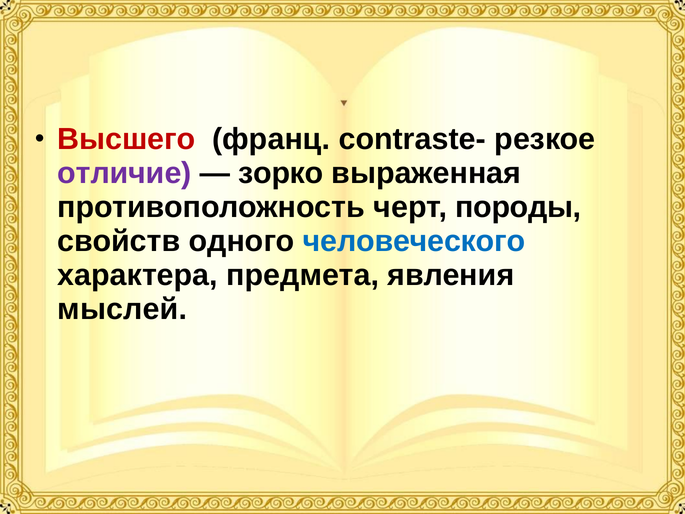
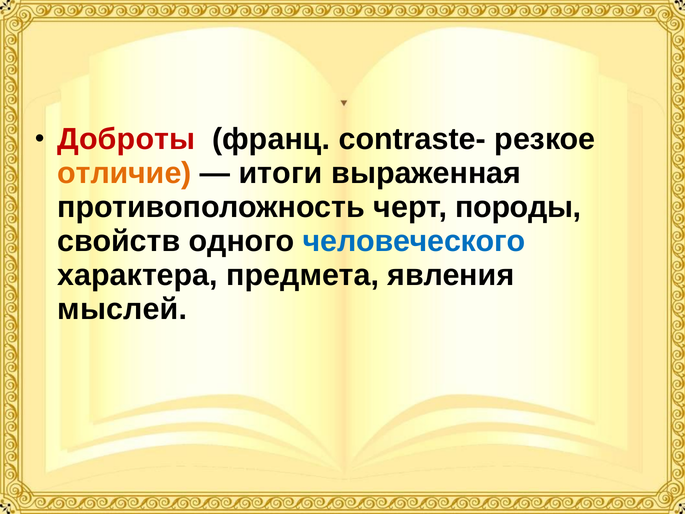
Высшего: Высшего -> Доброты
отличие colour: purple -> orange
зорко: зорко -> итоги
